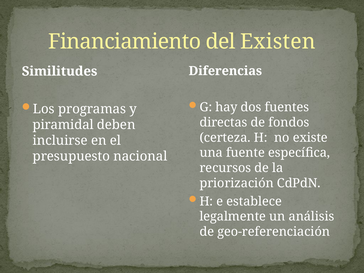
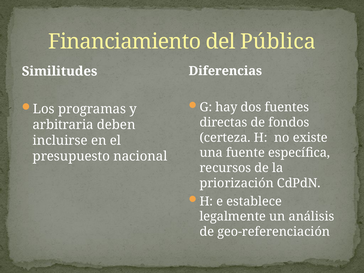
Existen: Existen -> Pública
piramidal: piramidal -> arbitraria
